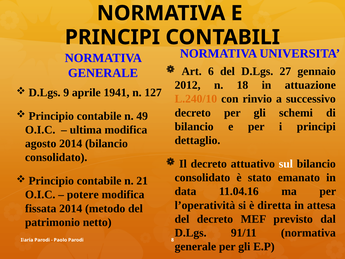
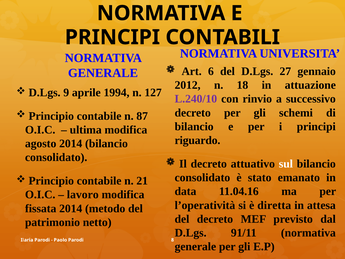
1941: 1941 -> 1994
L.240/10 colour: orange -> purple
49: 49 -> 87
dettaglio: dettaglio -> riguardo
potere: potere -> lavoro
